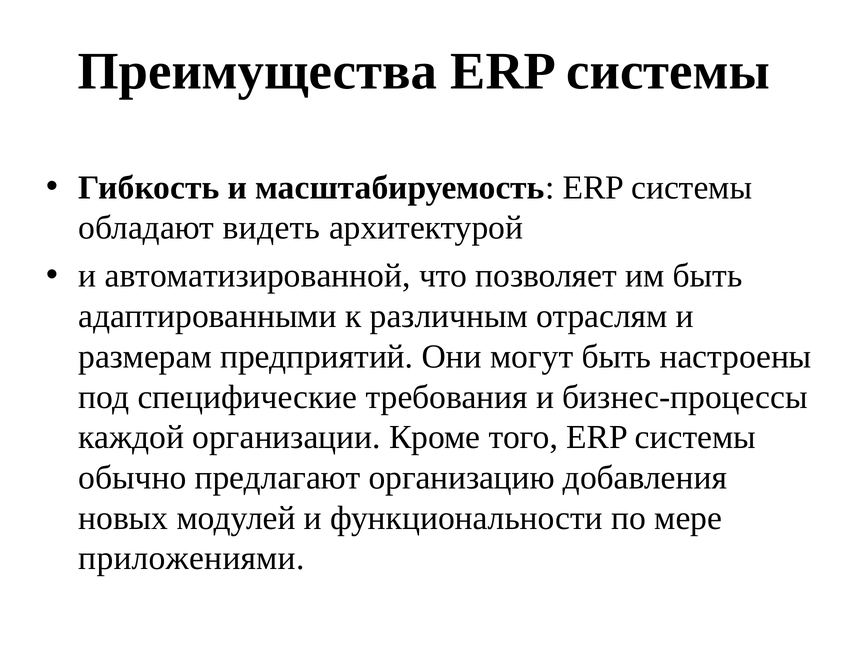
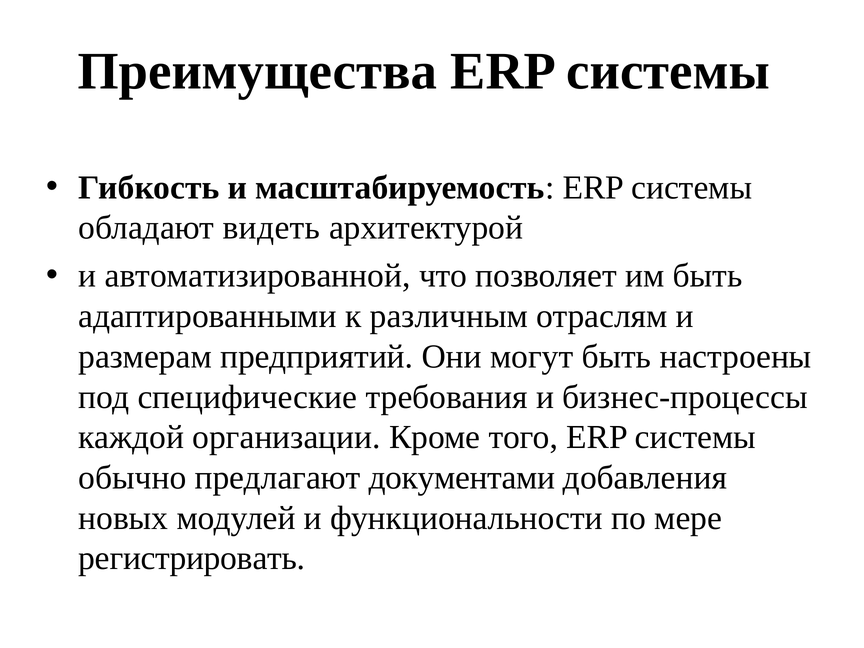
организацию: организацию -> документами
приложениями: приложениями -> регистрировать
